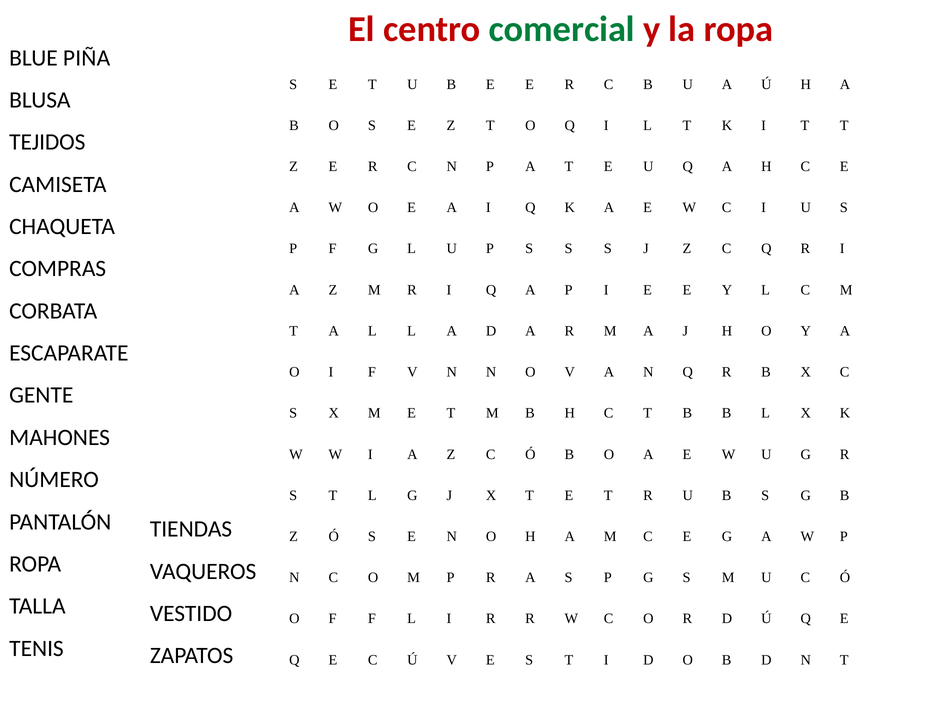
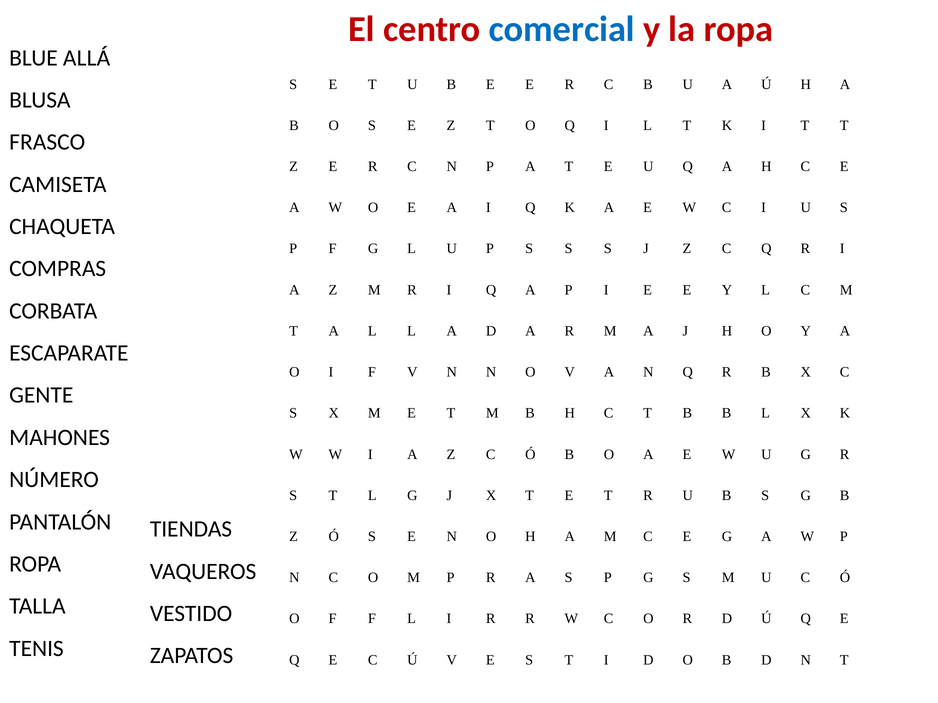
comercial colour: green -> blue
PIÑA: PIÑA -> ALLÁ
TEJIDOS: TEJIDOS -> FRASCO
